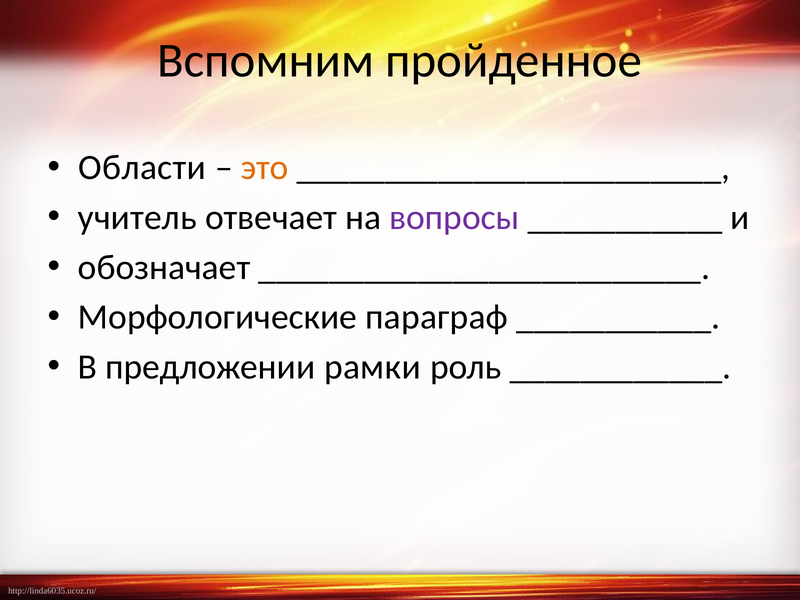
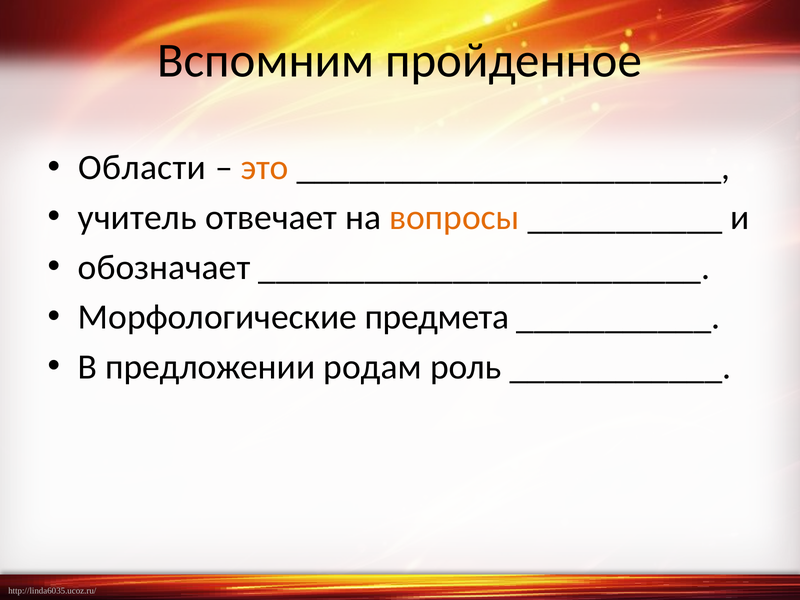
вопросы colour: purple -> orange
параграф: параграф -> предмета
рамки: рамки -> родам
